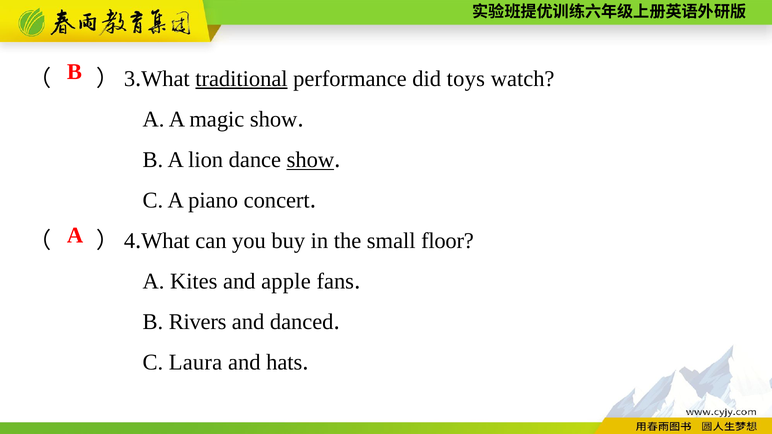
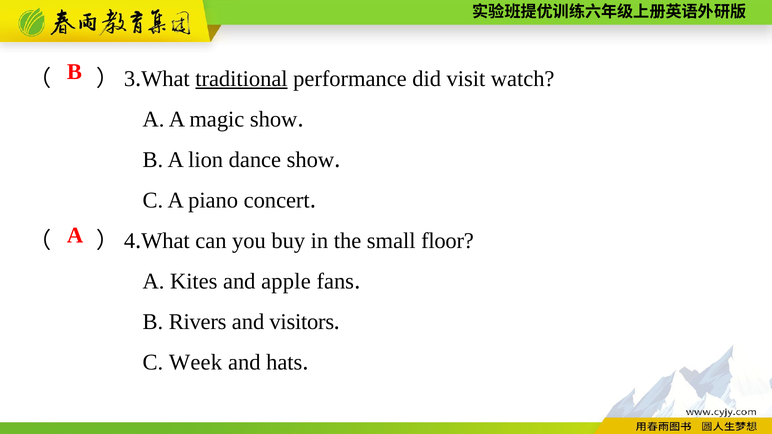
toys: toys -> visit
show at (310, 160) underline: present -> none
danced: danced -> visitors
Laura: Laura -> Week
